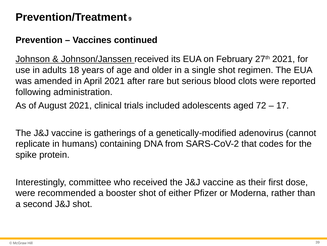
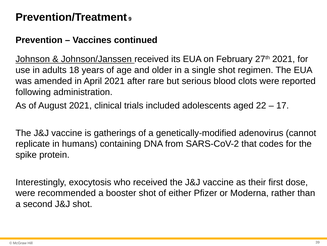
72: 72 -> 22
committee: committee -> exocytosis
